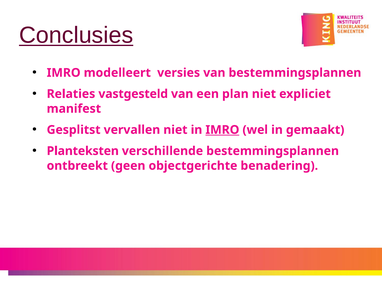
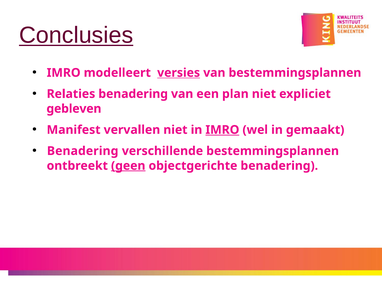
versies underline: none -> present
Relaties vastgesteld: vastgesteld -> benadering
manifest: manifest -> gebleven
Gesplitst: Gesplitst -> Manifest
Planteksten at (83, 151): Planteksten -> Benadering
geen underline: none -> present
